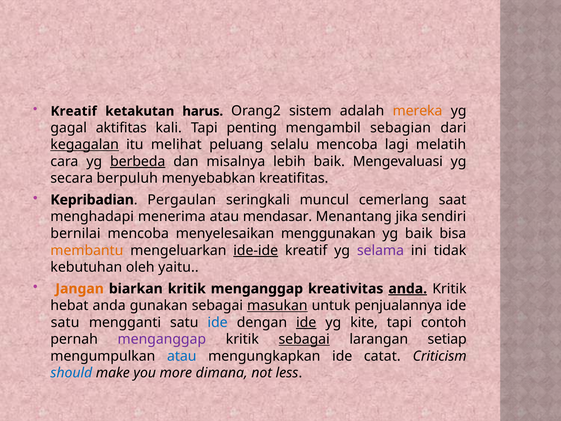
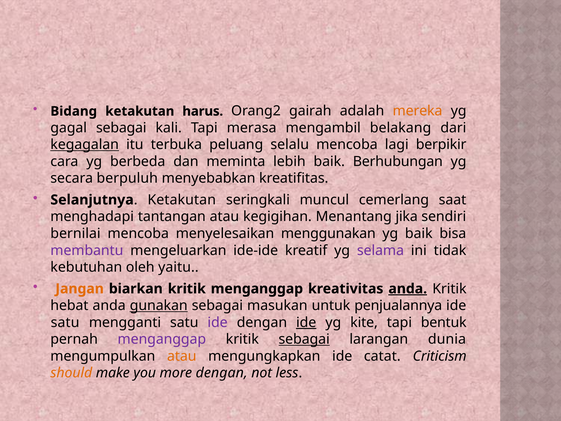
Kreatif at (74, 111): Kreatif -> Bidang
sistem: sistem -> gairah
gagal aktifitas: aktifitas -> sebagai
penting: penting -> merasa
sebagian: sebagian -> belakang
melihat: melihat -> terbuka
melatih: melatih -> berpikir
berbeda underline: present -> none
misalnya: misalnya -> meminta
Mengevaluasi: Mengevaluasi -> Berhubungan
Kepribadian: Kepribadian -> Selanjutnya
Pergaulan at (182, 200): Pergaulan -> Ketakutan
menerima: menerima -> tantangan
mendasar: mendasar -> kegigihan
membantu colour: orange -> purple
ide-ide underline: present -> none
gunakan underline: none -> present
masukan underline: present -> none
ide at (218, 322) colour: blue -> purple
contoh: contoh -> bentuk
setiap: setiap -> dunia
atau at (182, 356) colour: blue -> orange
should colour: blue -> orange
more dimana: dimana -> dengan
